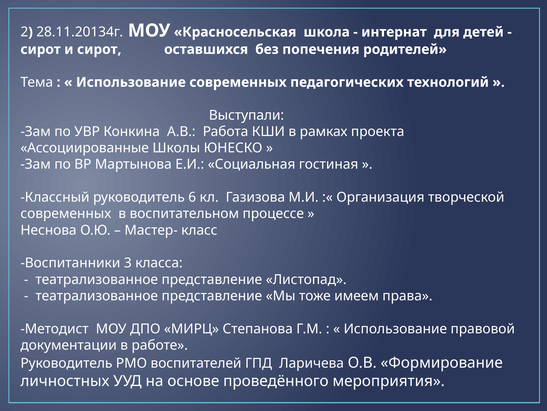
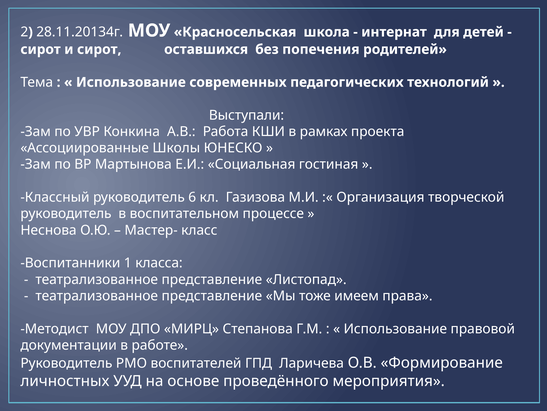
современных at (66, 213): современных -> руководитель
3: 3 -> 1
